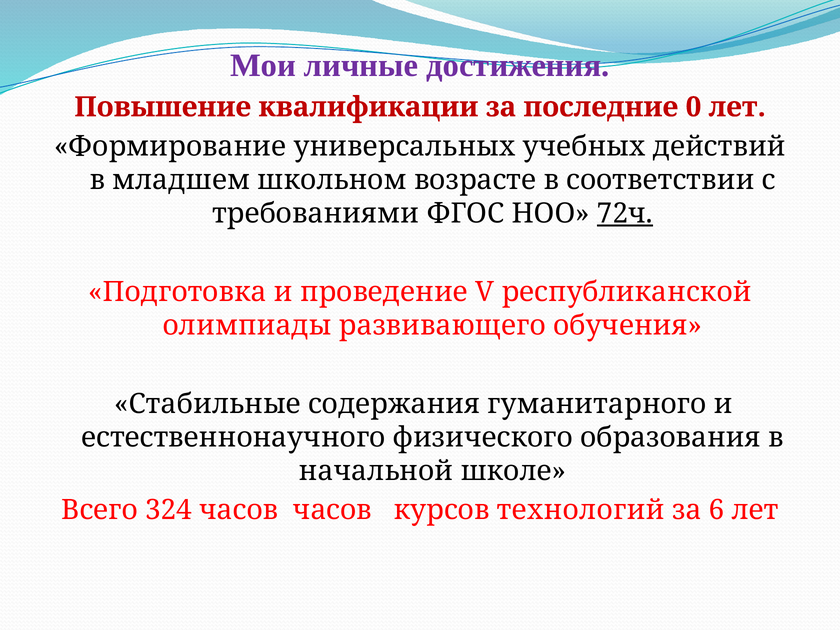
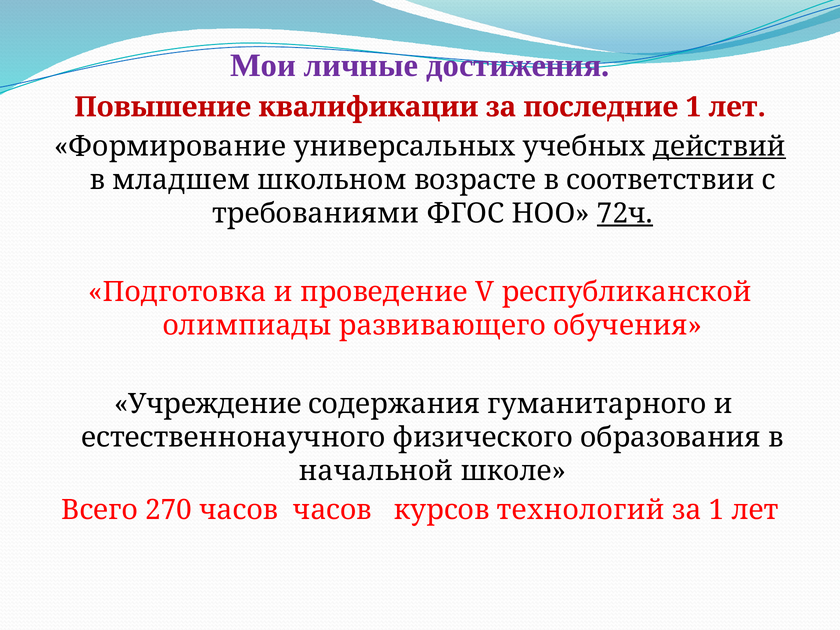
последние 0: 0 -> 1
действий underline: none -> present
Стабильные: Стабильные -> Учреждение
324: 324 -> 270
за 6: 6 -> 1
